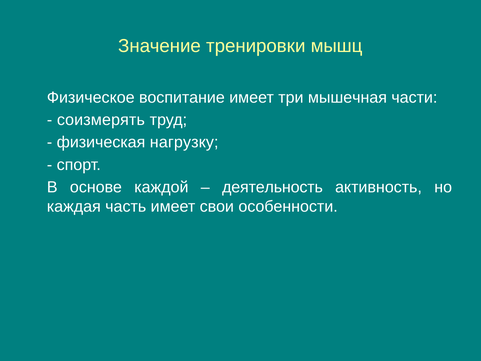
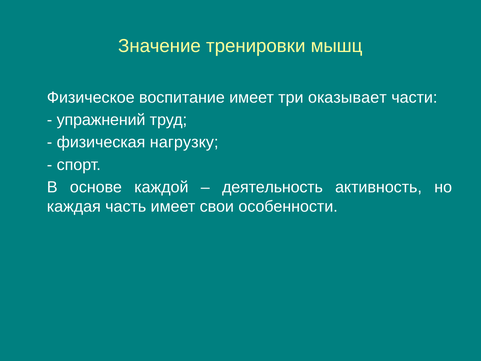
мышечная: мышечная -> оказывает
соизмерять: соизмерять -> упражнений
